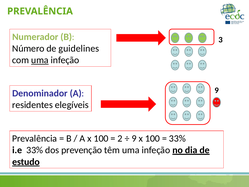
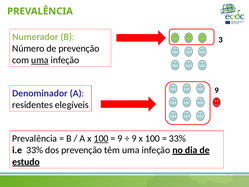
de guidelines: guidelines -> prevenção
100 at (101, 138) underline: none -> present
2 at (120, 138): 2 -> 9
